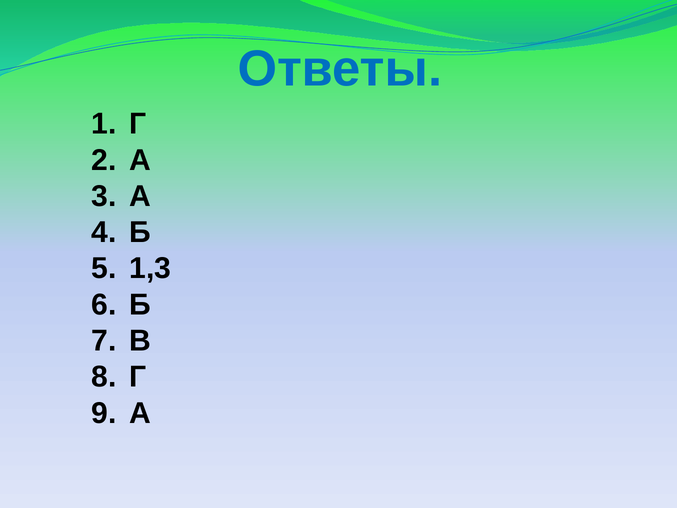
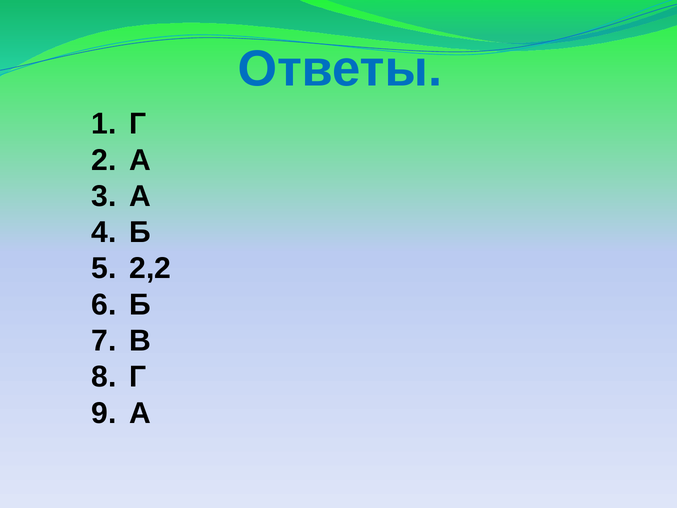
1,3: 1,3 -> 2,2
